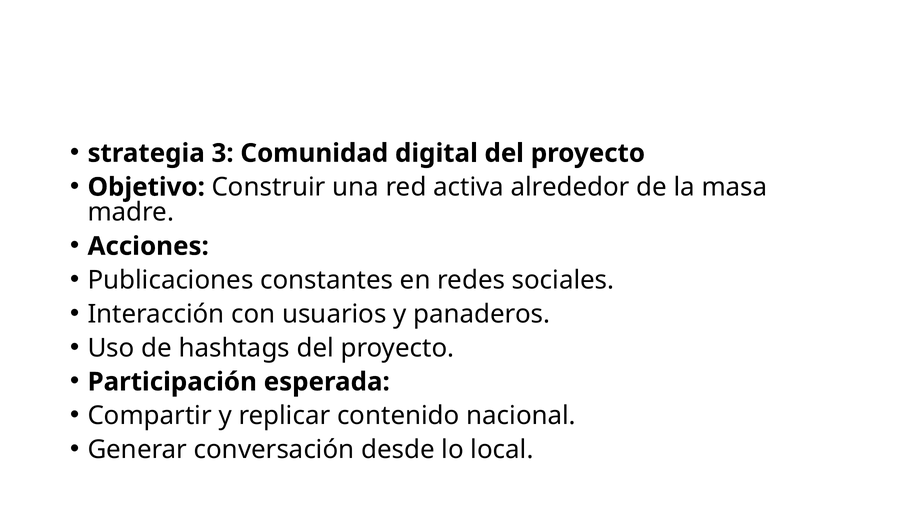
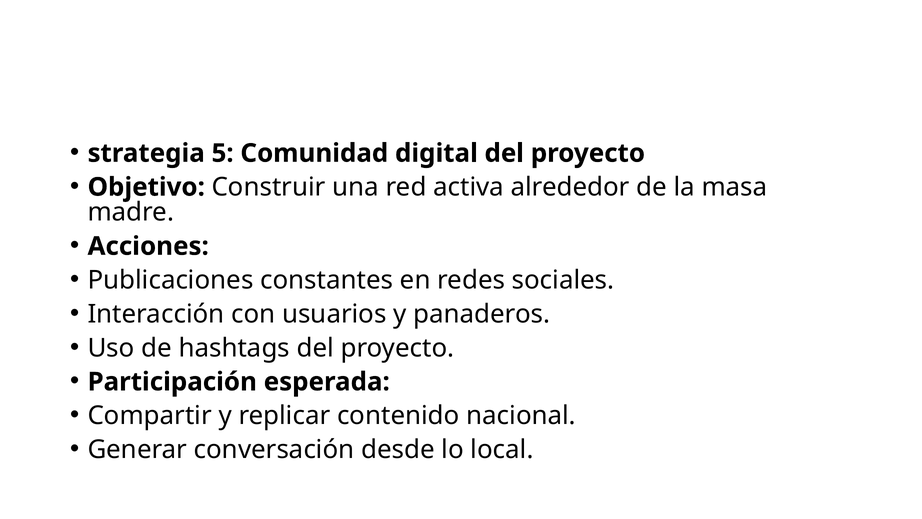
3: 3 -> 5
